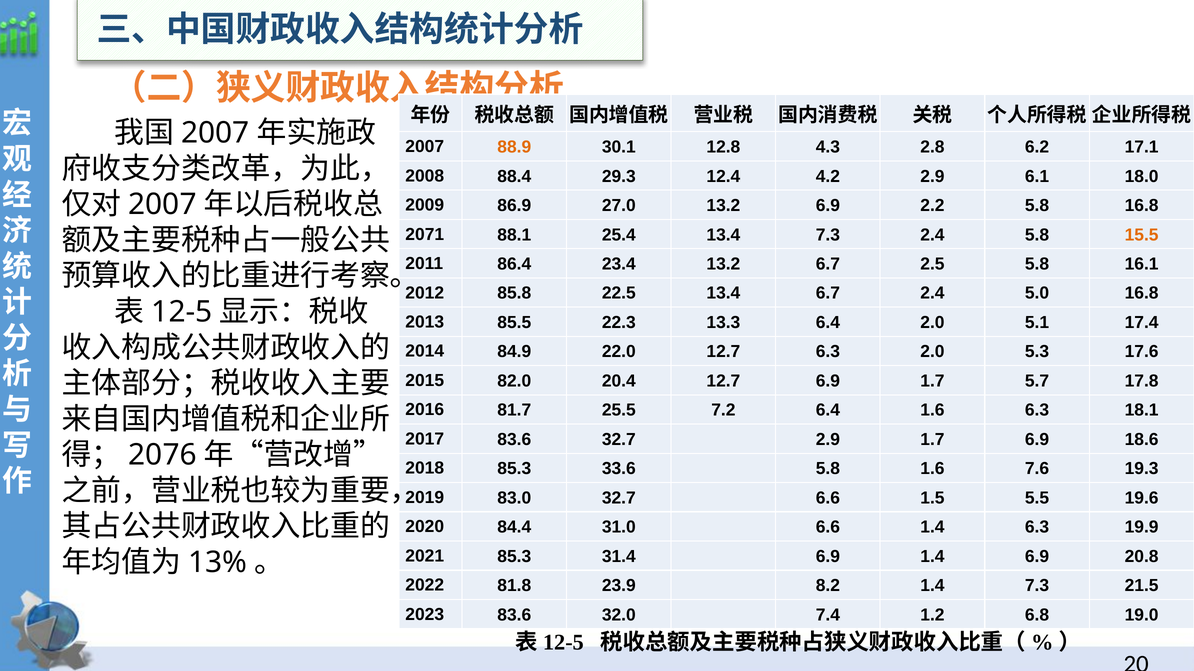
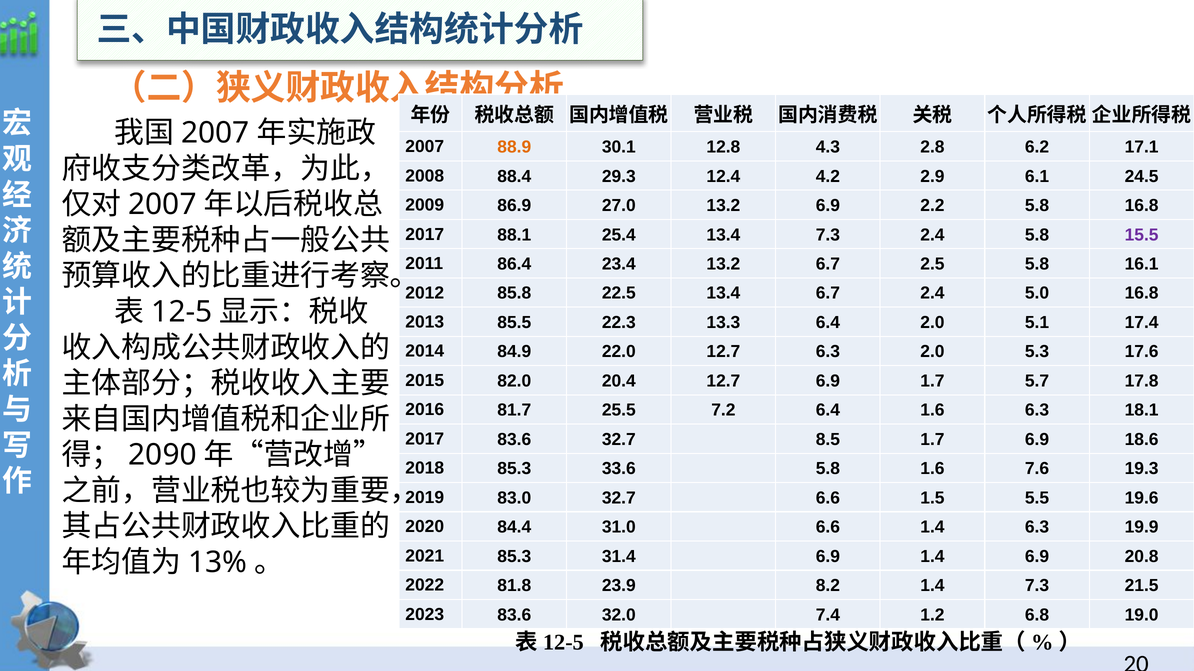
18.0: 18.0 -> 24.5
2071 at (425, 235): 2071 -> 2017
15.5 colour: orange -> purple
32.7 2.9: 2.9 -> 8.5
2076: 2076 -> 2090
